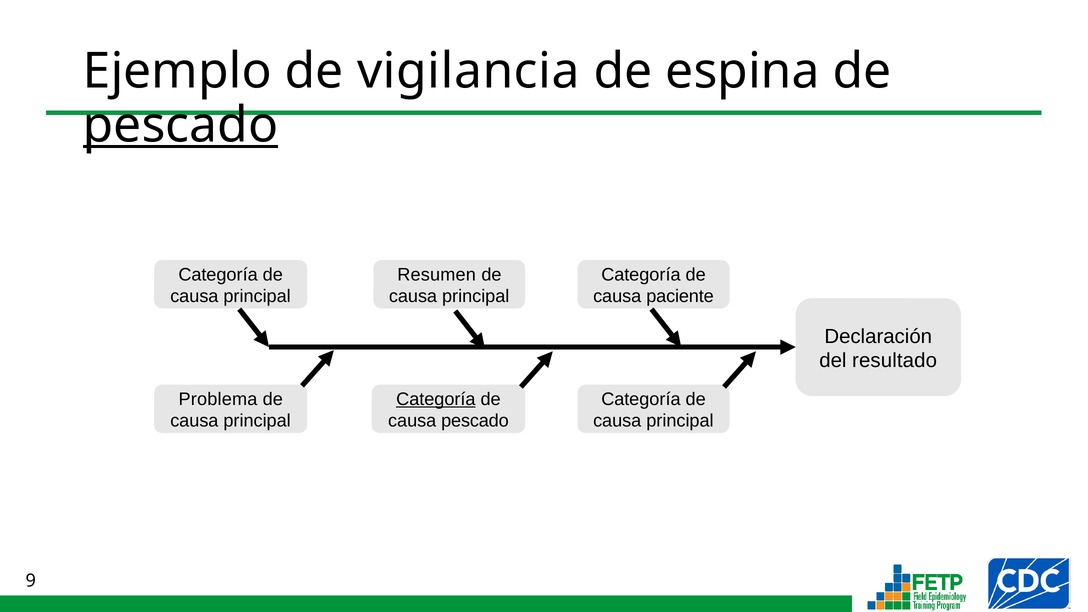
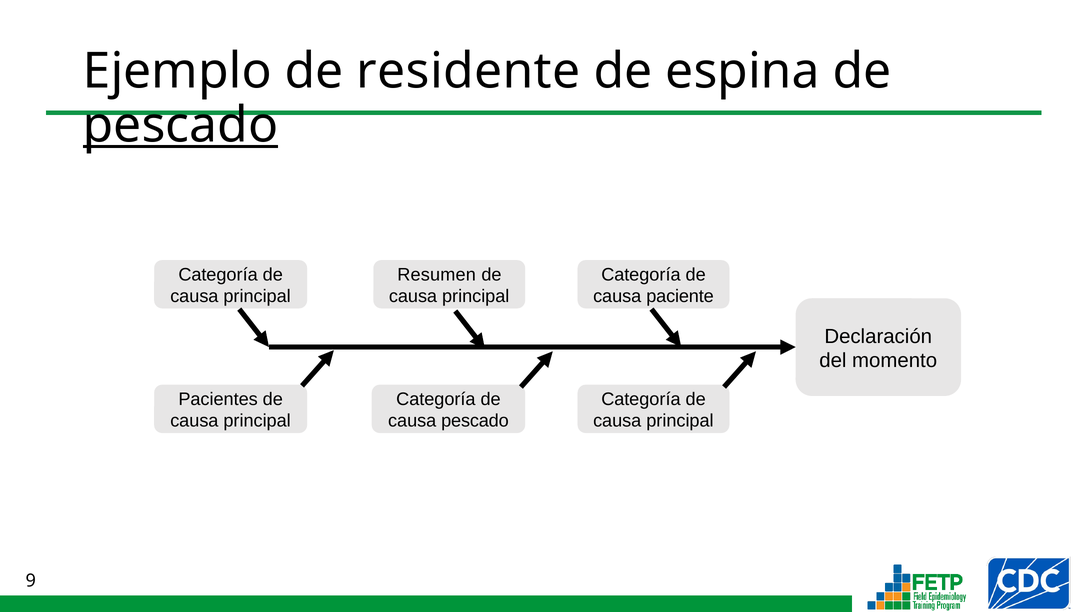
vigilancia: vigilancia -> residente
resultado: resultado -> momento
Problema: Problema -> Pacientes
Categoría at (436, 399) underline: present -> none
